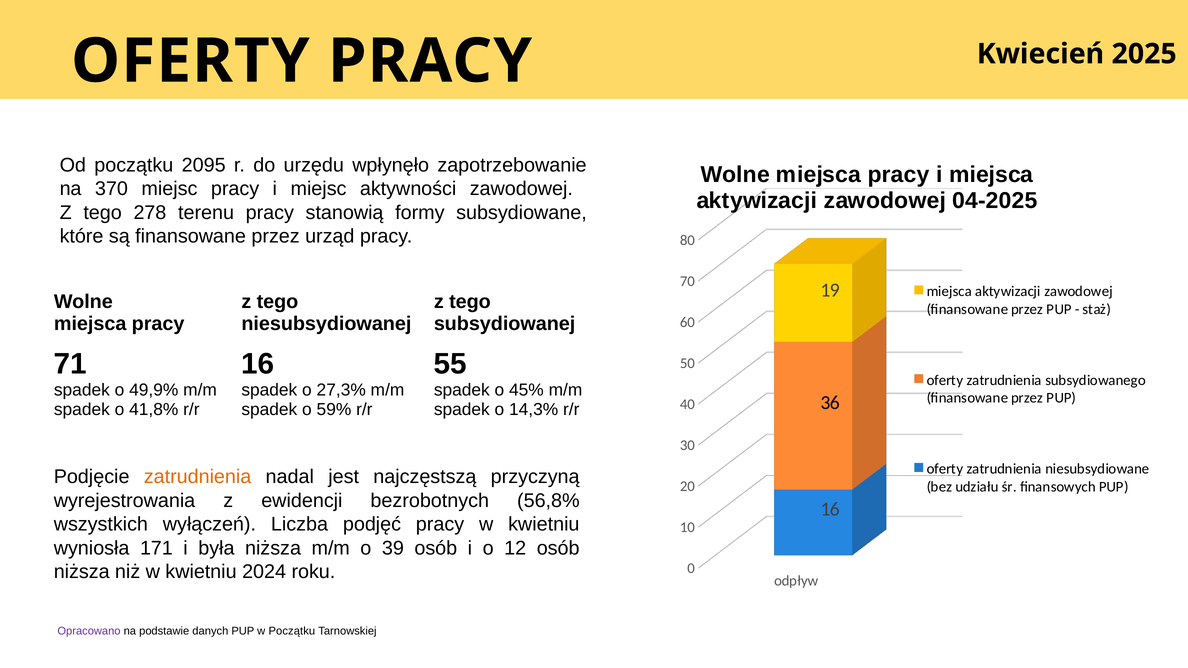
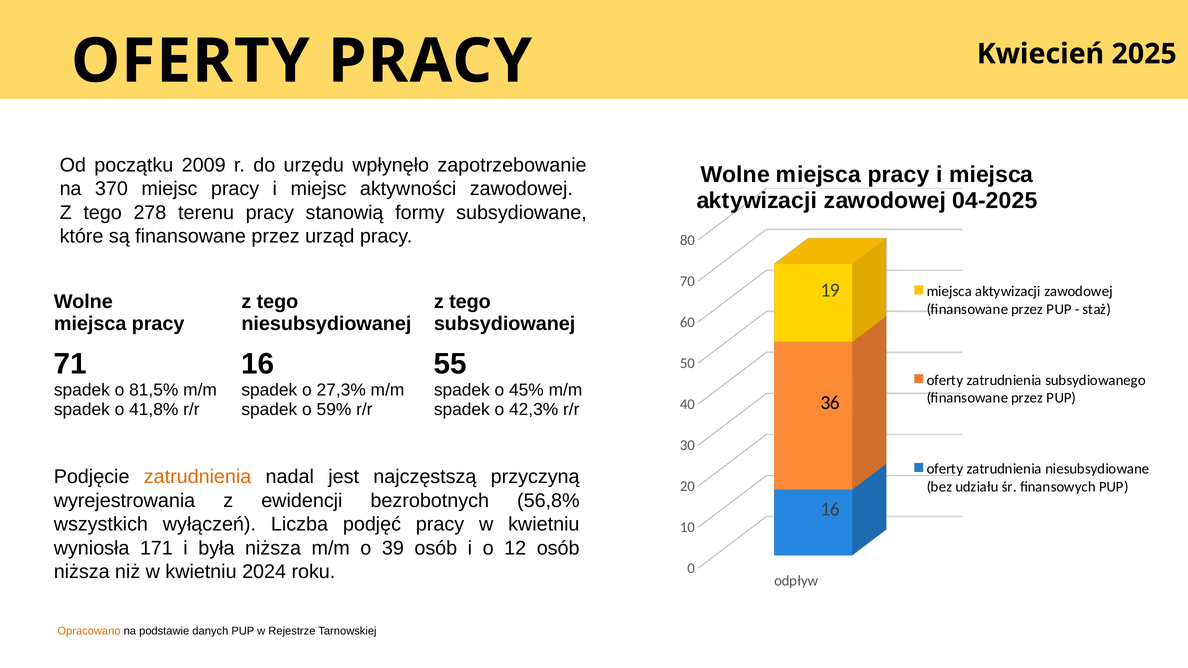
2095: 2095 -> 2009
49,9%: 49,9% -> 81,5%
14,3%: 14,3% -> 42,3%
Opracowano colour: purple -> orange
w Początku: Początku -> Rejestrze
